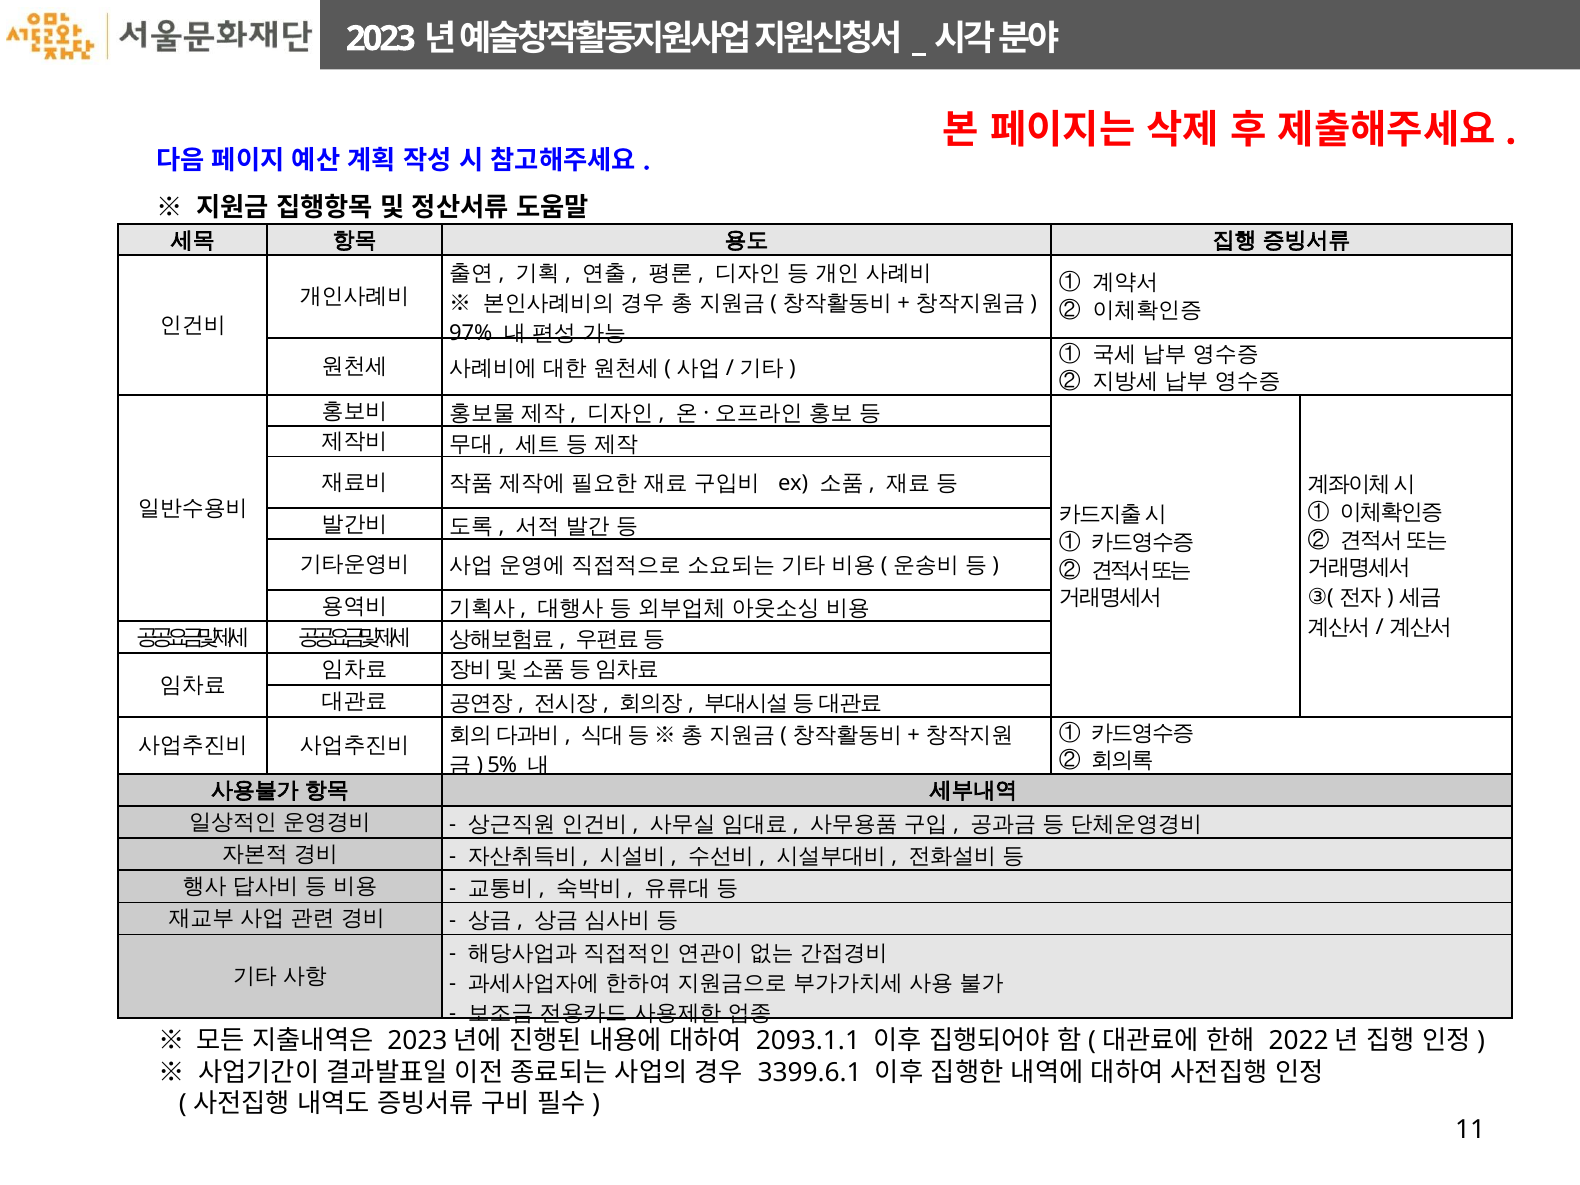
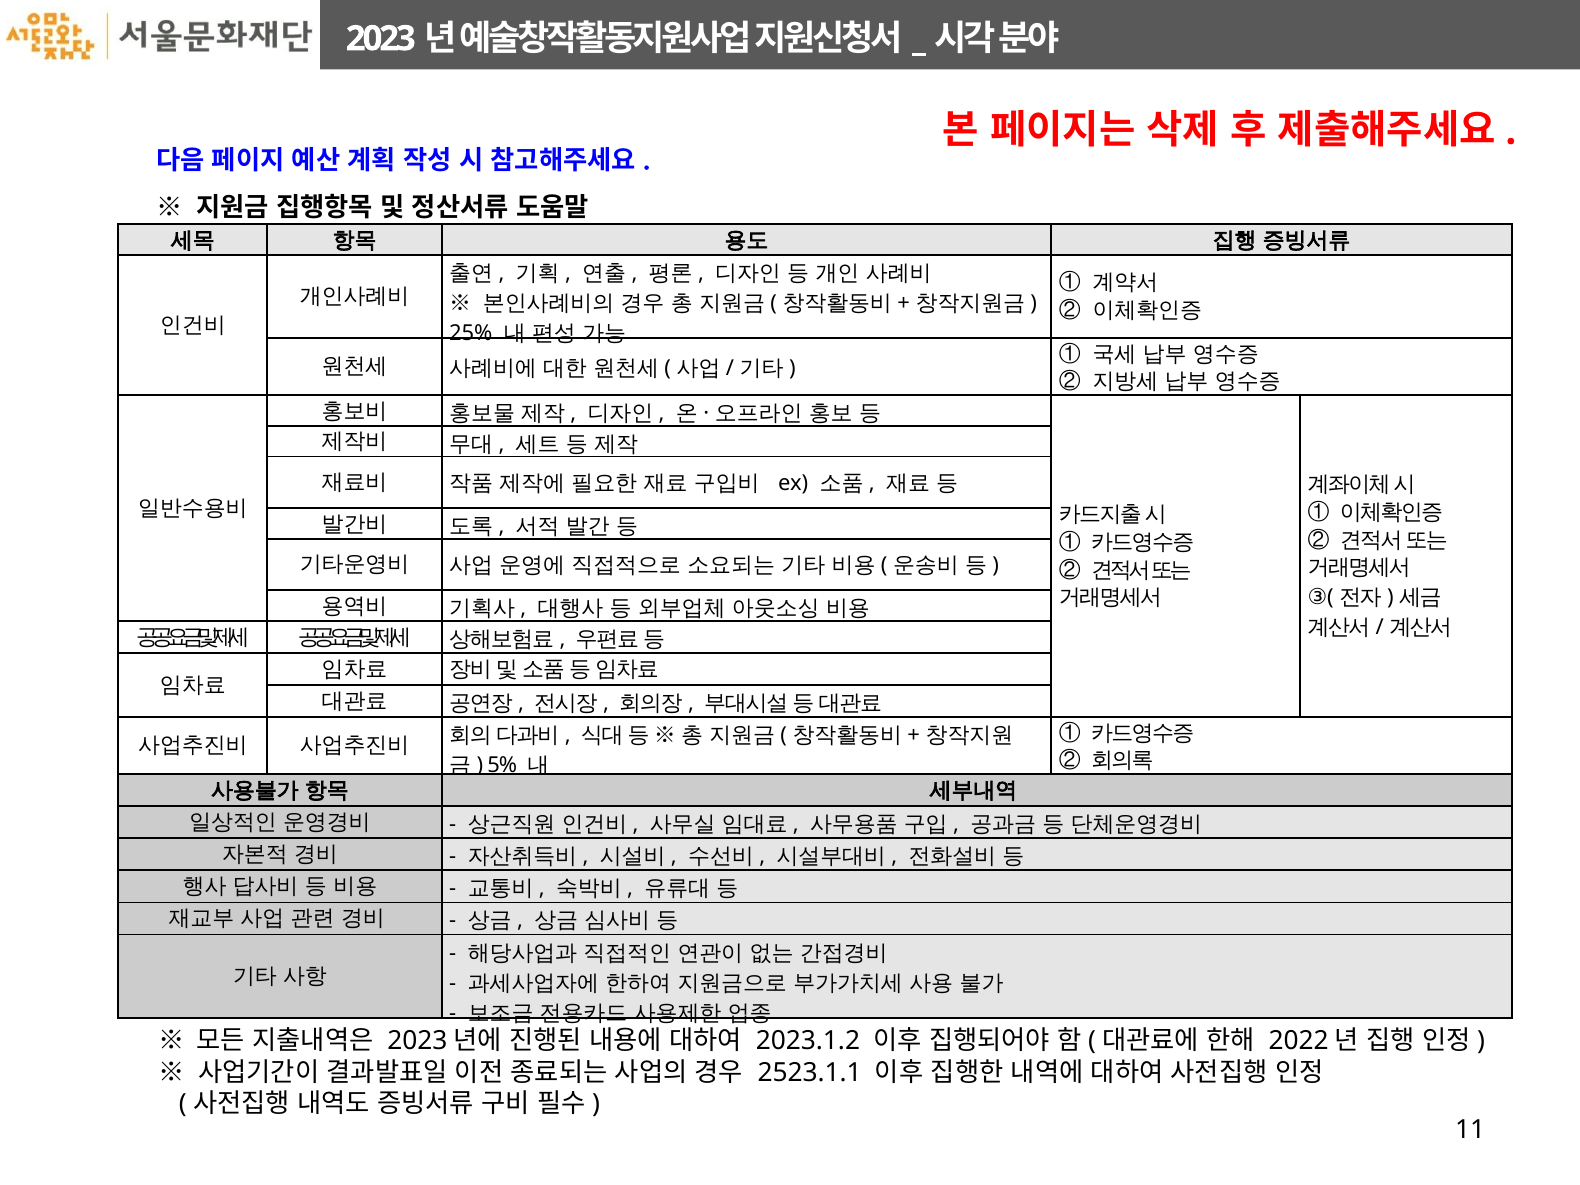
97%: 97% -> 25%
2093.1.1: 2093.1.1 -> 2023.1.2
3399.6.1: 3399.6.1 -> 2523.1.1
